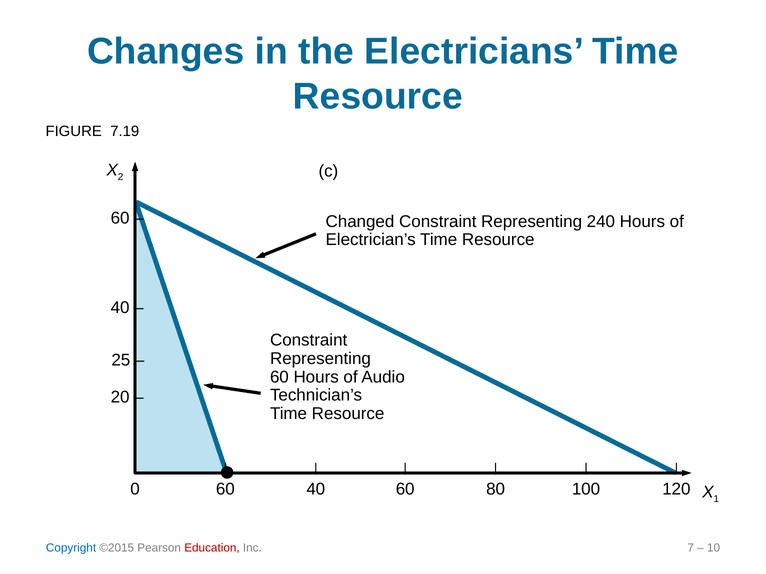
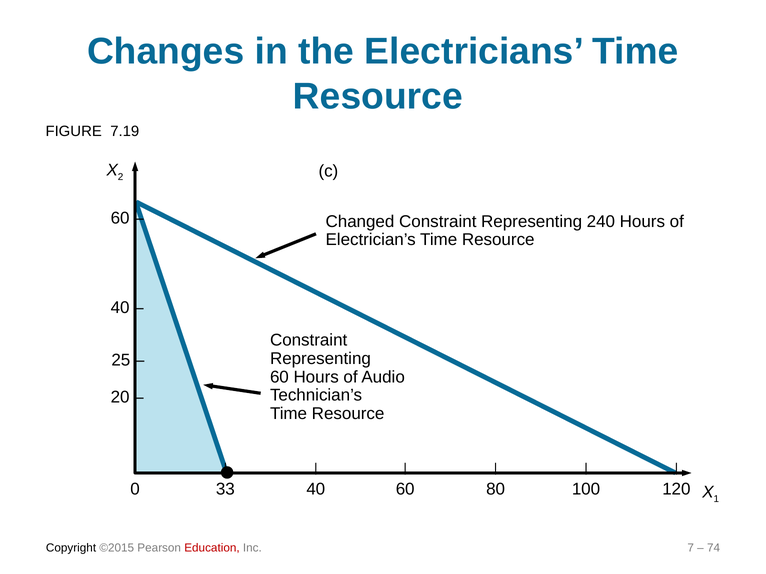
0 60: 60 -> 33
Copyright colour: blue -> black
10: 10 -> 74
